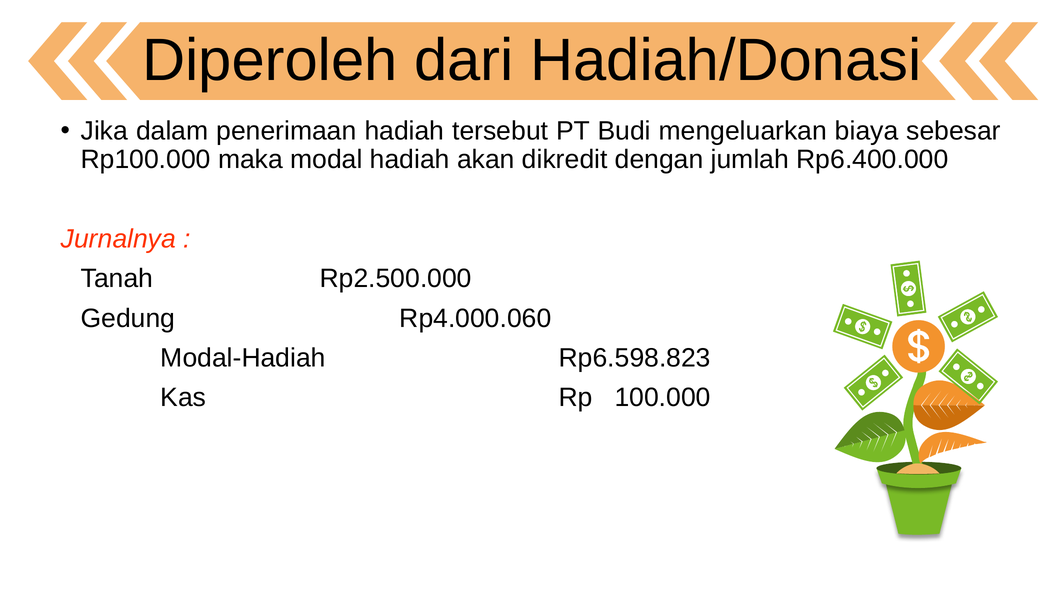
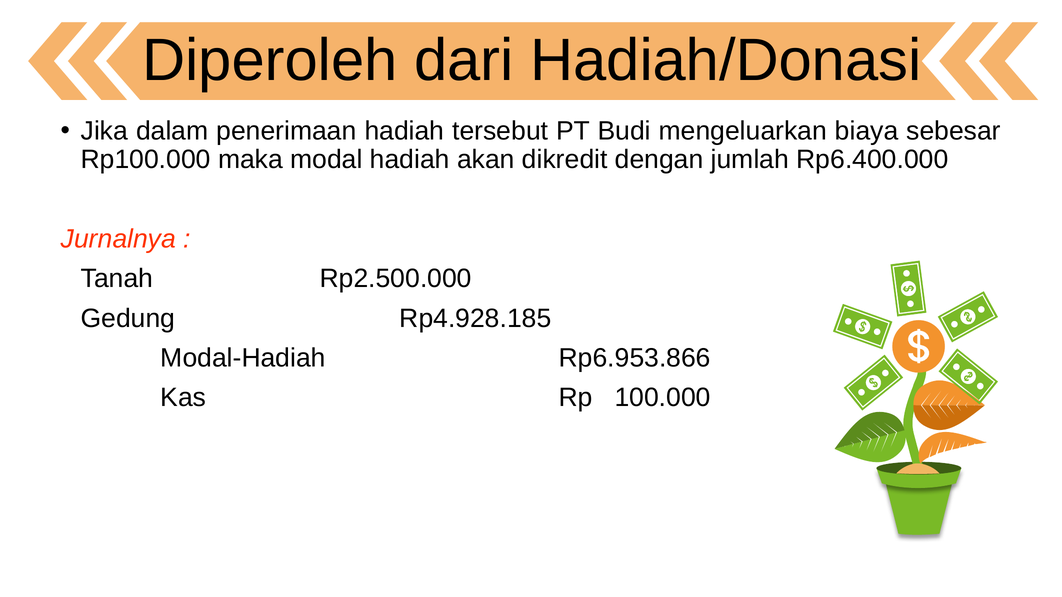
Rp4.000.060: Rp4.000.060 -> Rp4.928.185
Rp6.598.823: Rp6.598.823 -> Rp6.953.866
